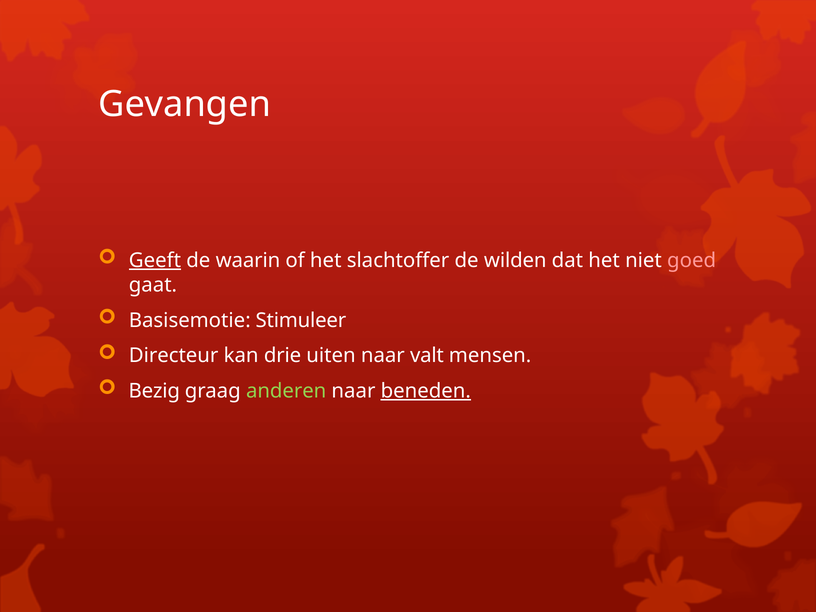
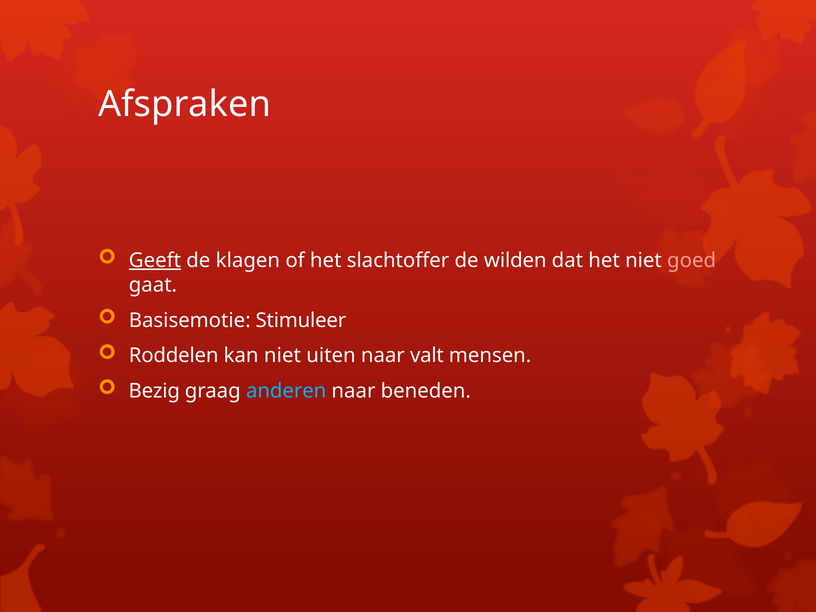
Gevangen: Gevangen -> Afspraken
waarin: waarin -> klagen
Directeur: Directeur -> Roddelen
kan drie: drie -> niet
anderen colour: light green -> light blue
beneden underline: present -> none
